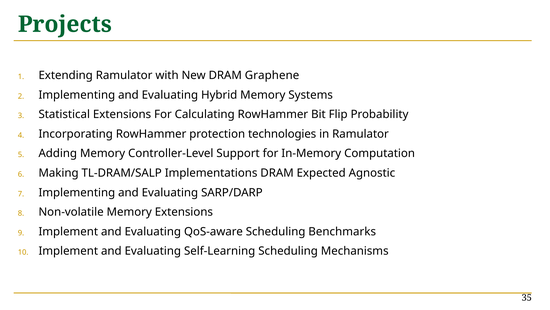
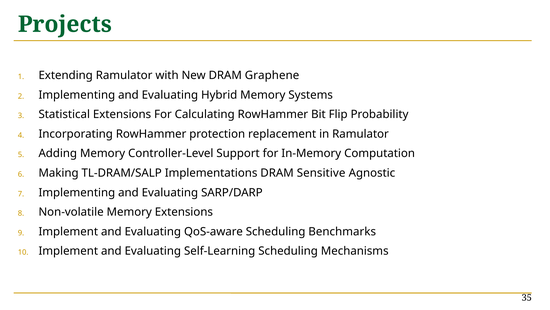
technologies: technologies -> replacement
Expected: Expected -> Sensitive
